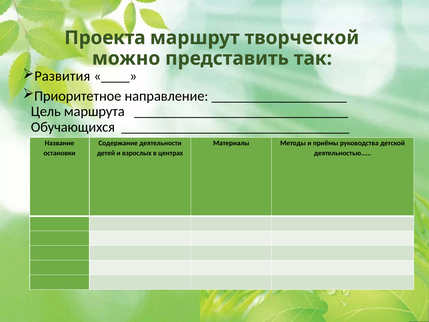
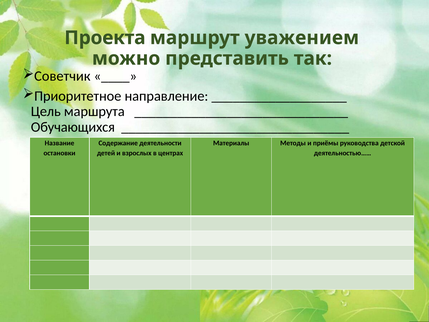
творческой: творческой -> уважением
Развития: Развития -> Советчик
